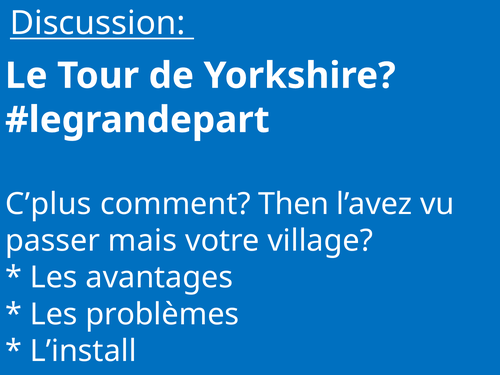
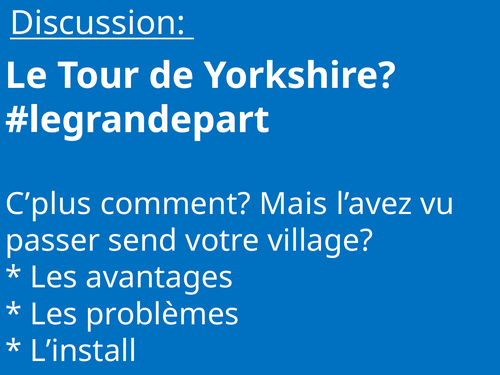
Then: Then -> Mais
mais: mais -> send
